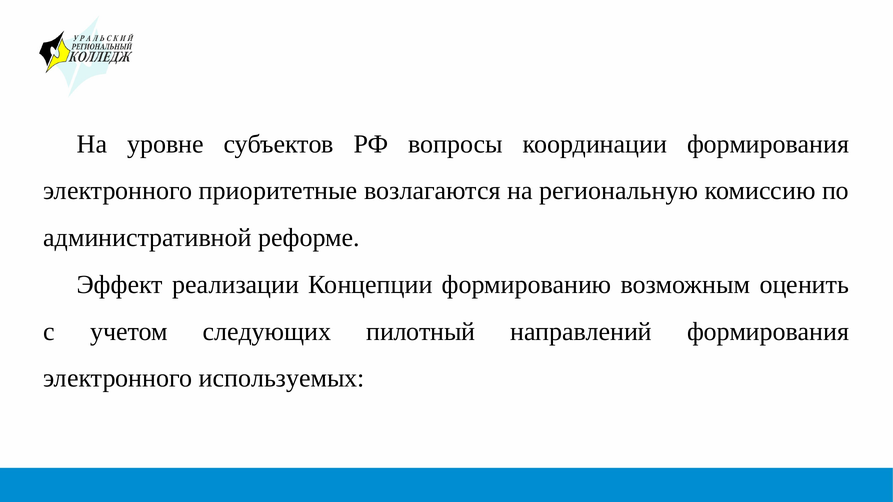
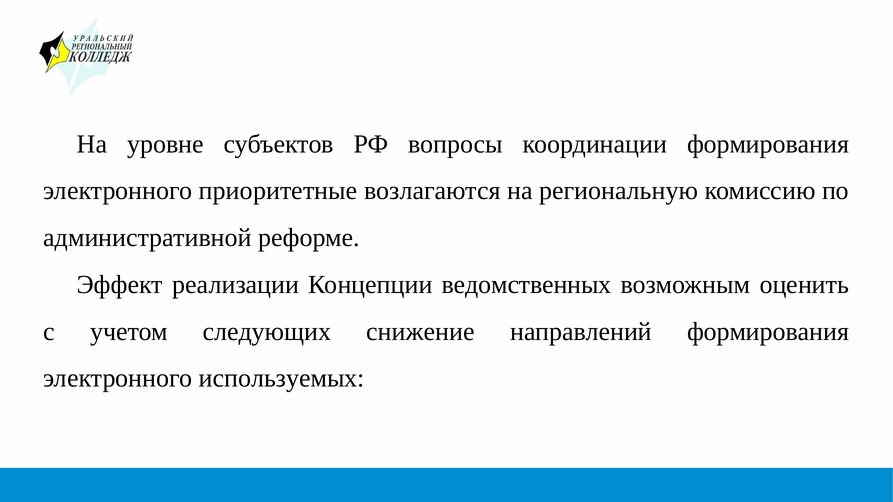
формированию: формированию -> ведомственных
пилотный: пилотный -> снижение
